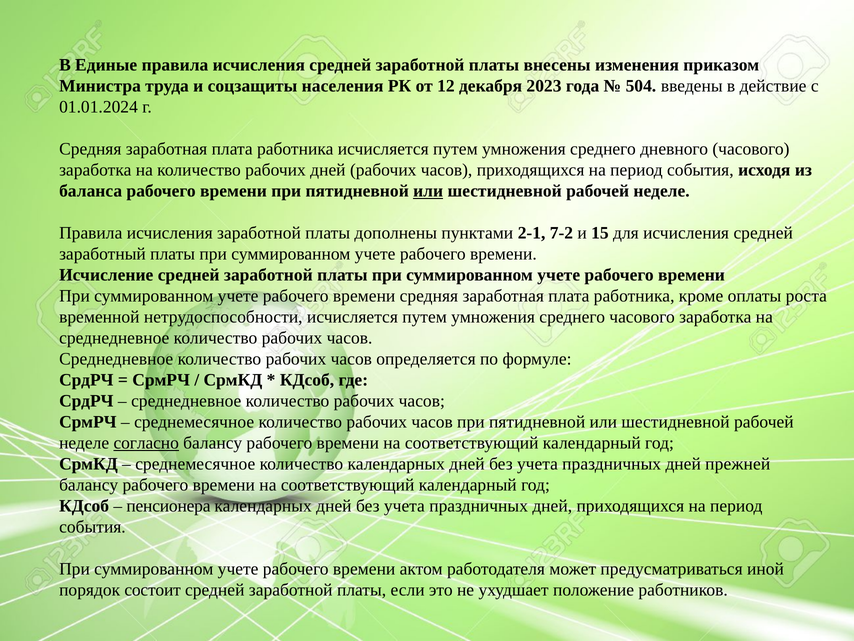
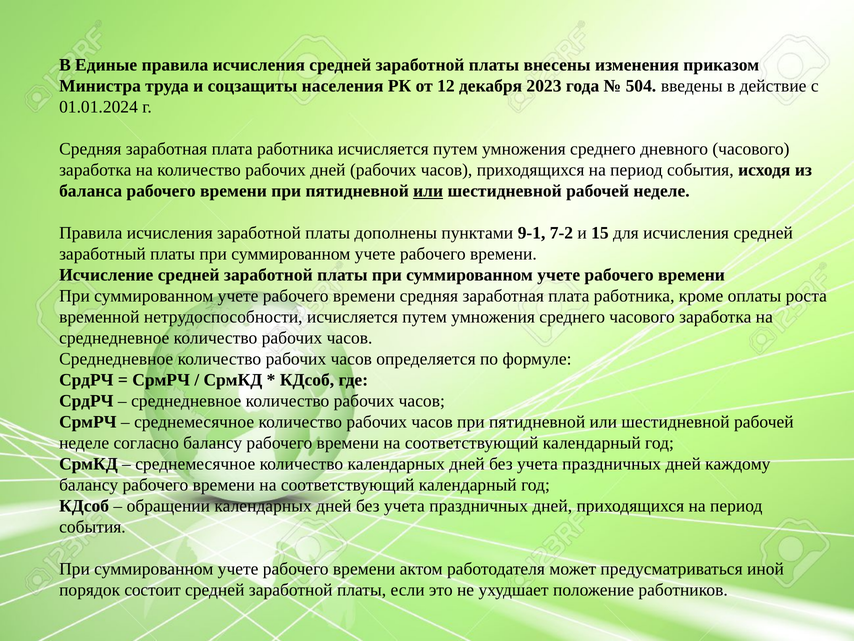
2-1: 2-1 -> 9-1
согласно underline: present -> none
прежней: прежней -> каждому
пенсионера: пенсионера -> обращении
